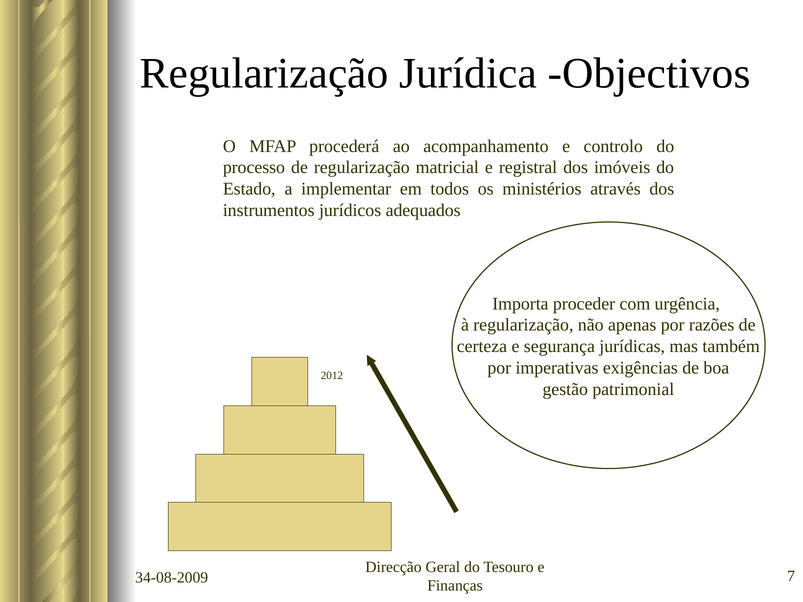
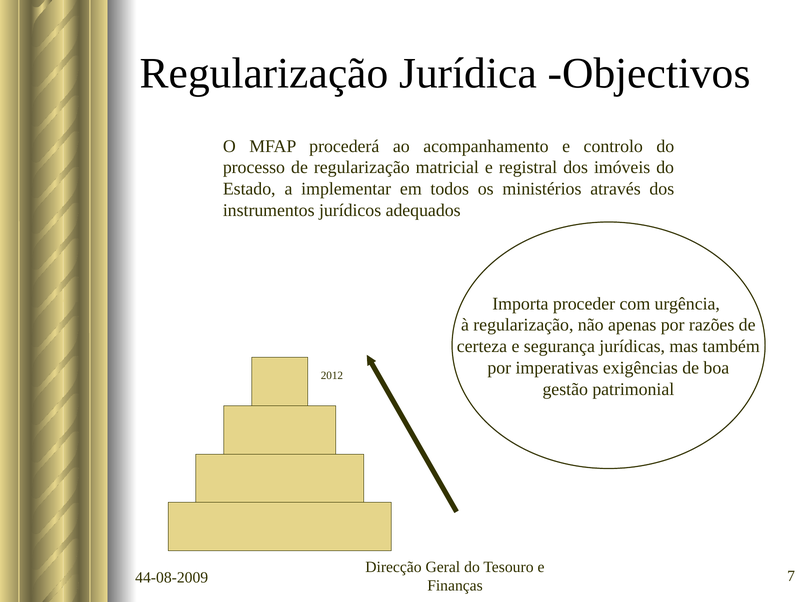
34-08-2009: 34-08-2009 -> 44-08-2009
